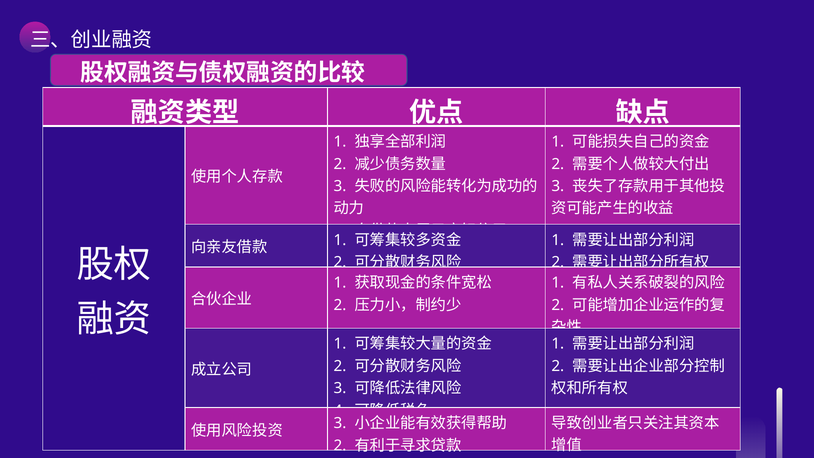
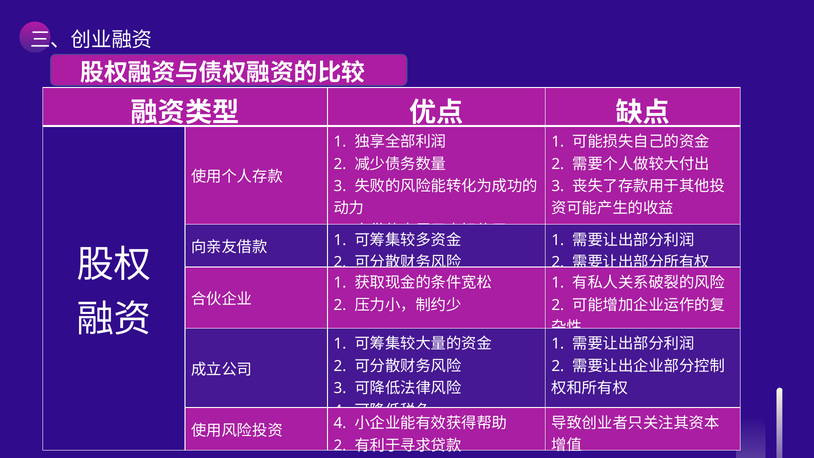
3 at (340, 423): 3 -> 4
